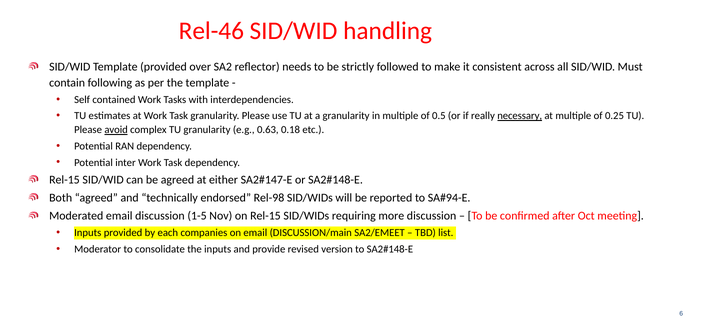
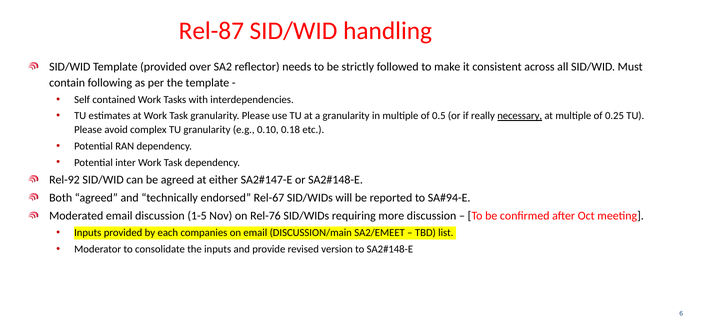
Rel-46: Rel-46 -> Rel-87
avoid underline: present -> none
0.63: 0.63 -> 0.10
Rel-15 at (64, 180): Rel-15 -> Rel-92
Rel-98: Rel-98 -> Rel-67
on Rel-15: Rel-15 -> Rel-76
